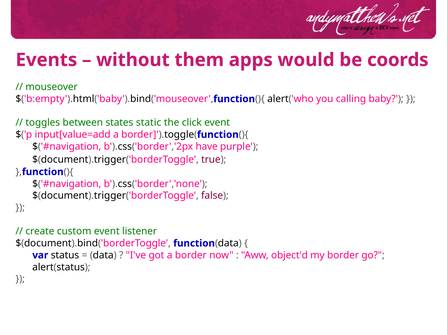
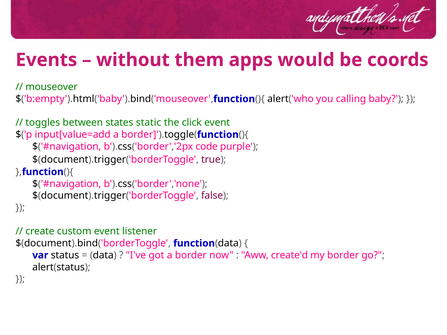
have: have -> code
object'd: object'd -> create'd
